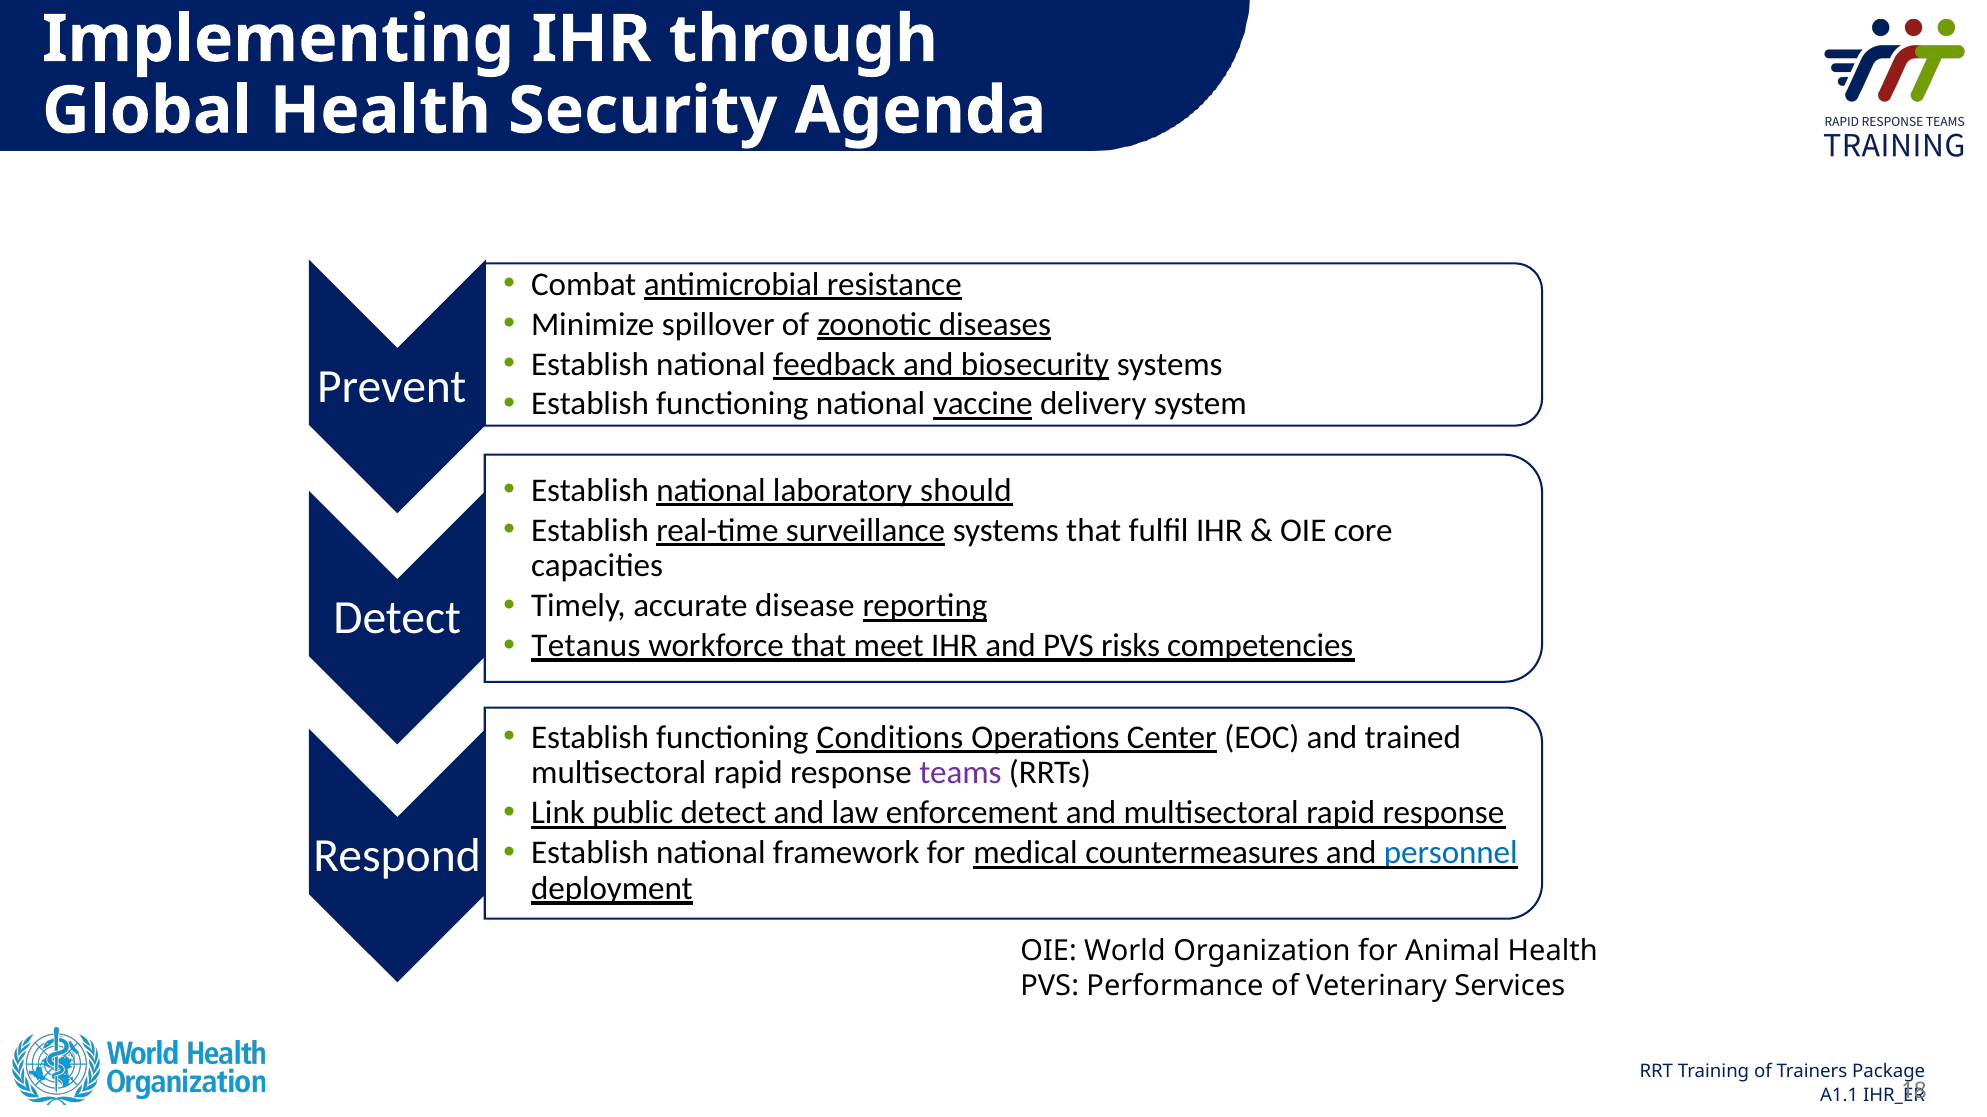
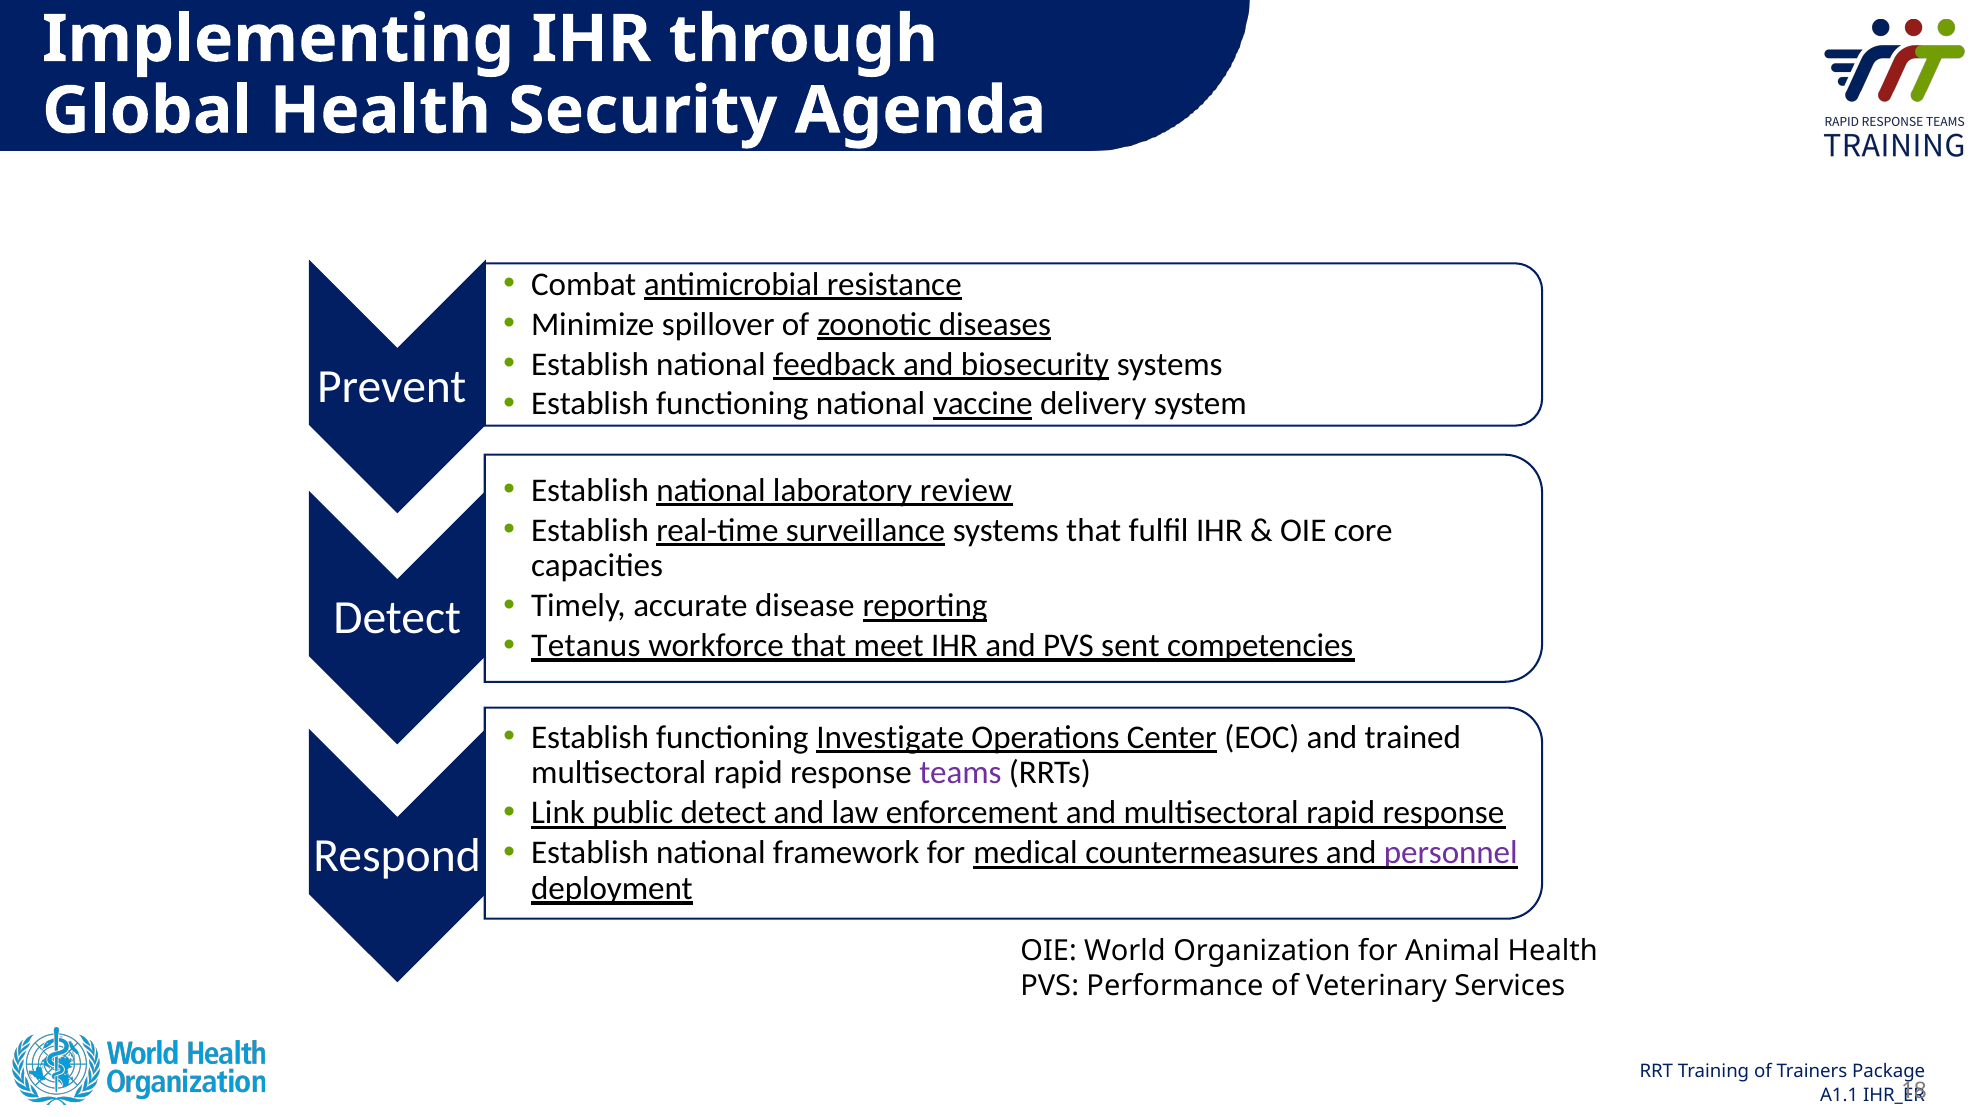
should: should -> review
risks: risks -> sent
Conditions: Conditions -> Investigate
personnel colour: blue -> purple
